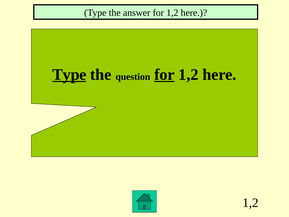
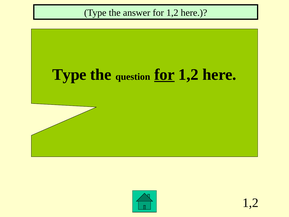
Type at (69, 75) underline: present -> none
